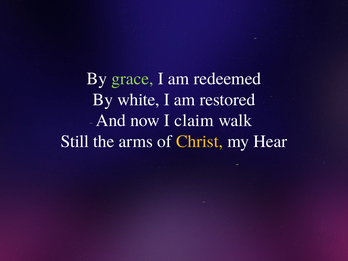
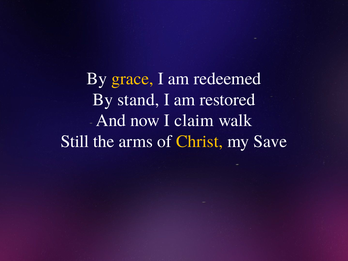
grace colour: light green -> yellow
white: white -> stand
Hear: Hear -> Save
